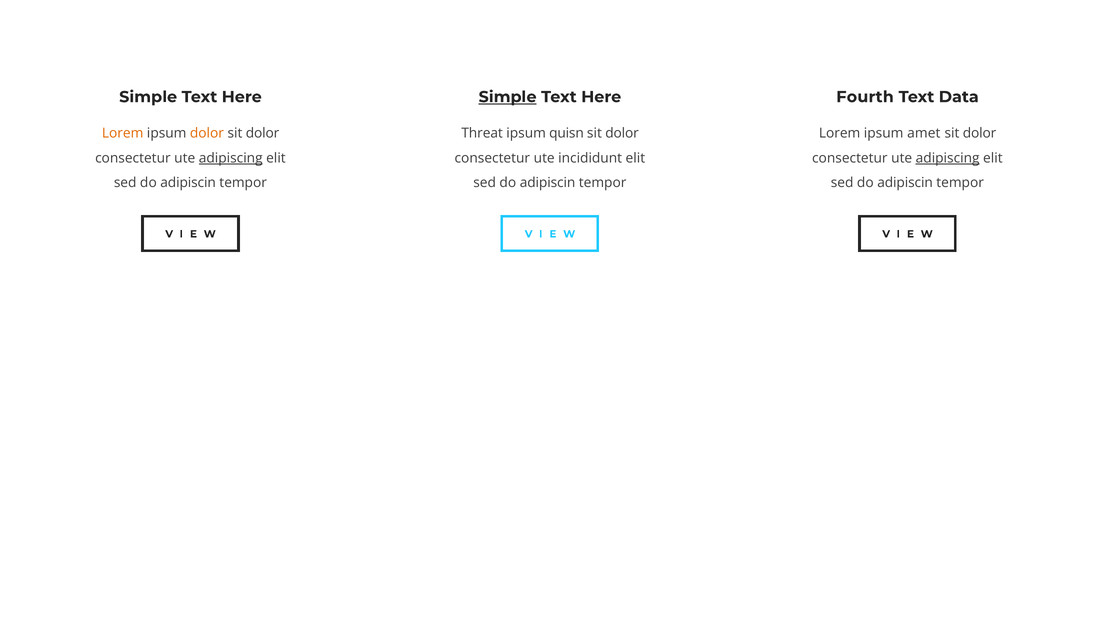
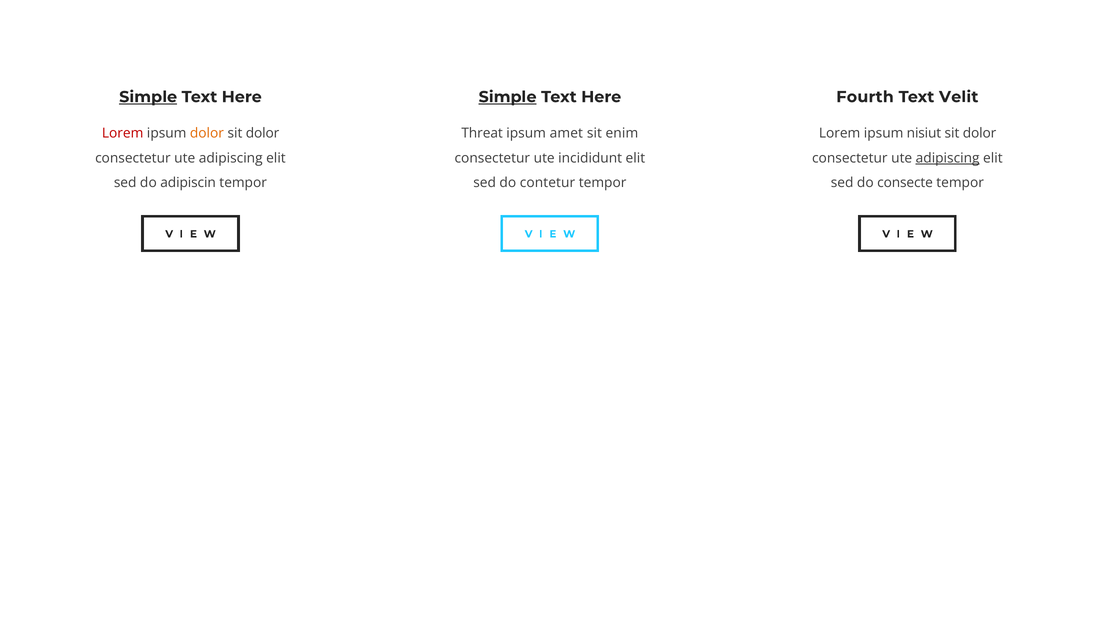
Simple at (148, 97) underline: none -> present
Data: Data -> Velit
Lorem at (123, 133) colour: orange -> red
quisn: quisn -> amet
dolor at (622, 133): dolor -> enim
amet: amet -> nisiut
adipiscing at (231, 158) underline: present -> none
adipiscin at (548, 183): adipiscin -> contetur
adipiscin at (905, 183): adipiscin -> consecte
